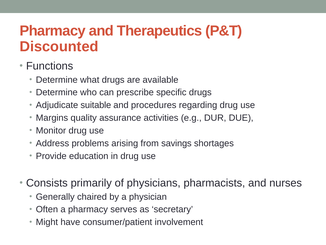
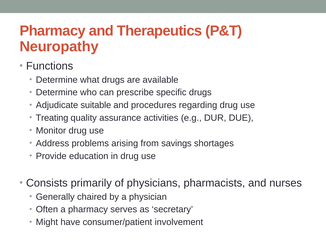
Discounted: Discounted -> Neuropathy
Margins: Margins -> Treating
